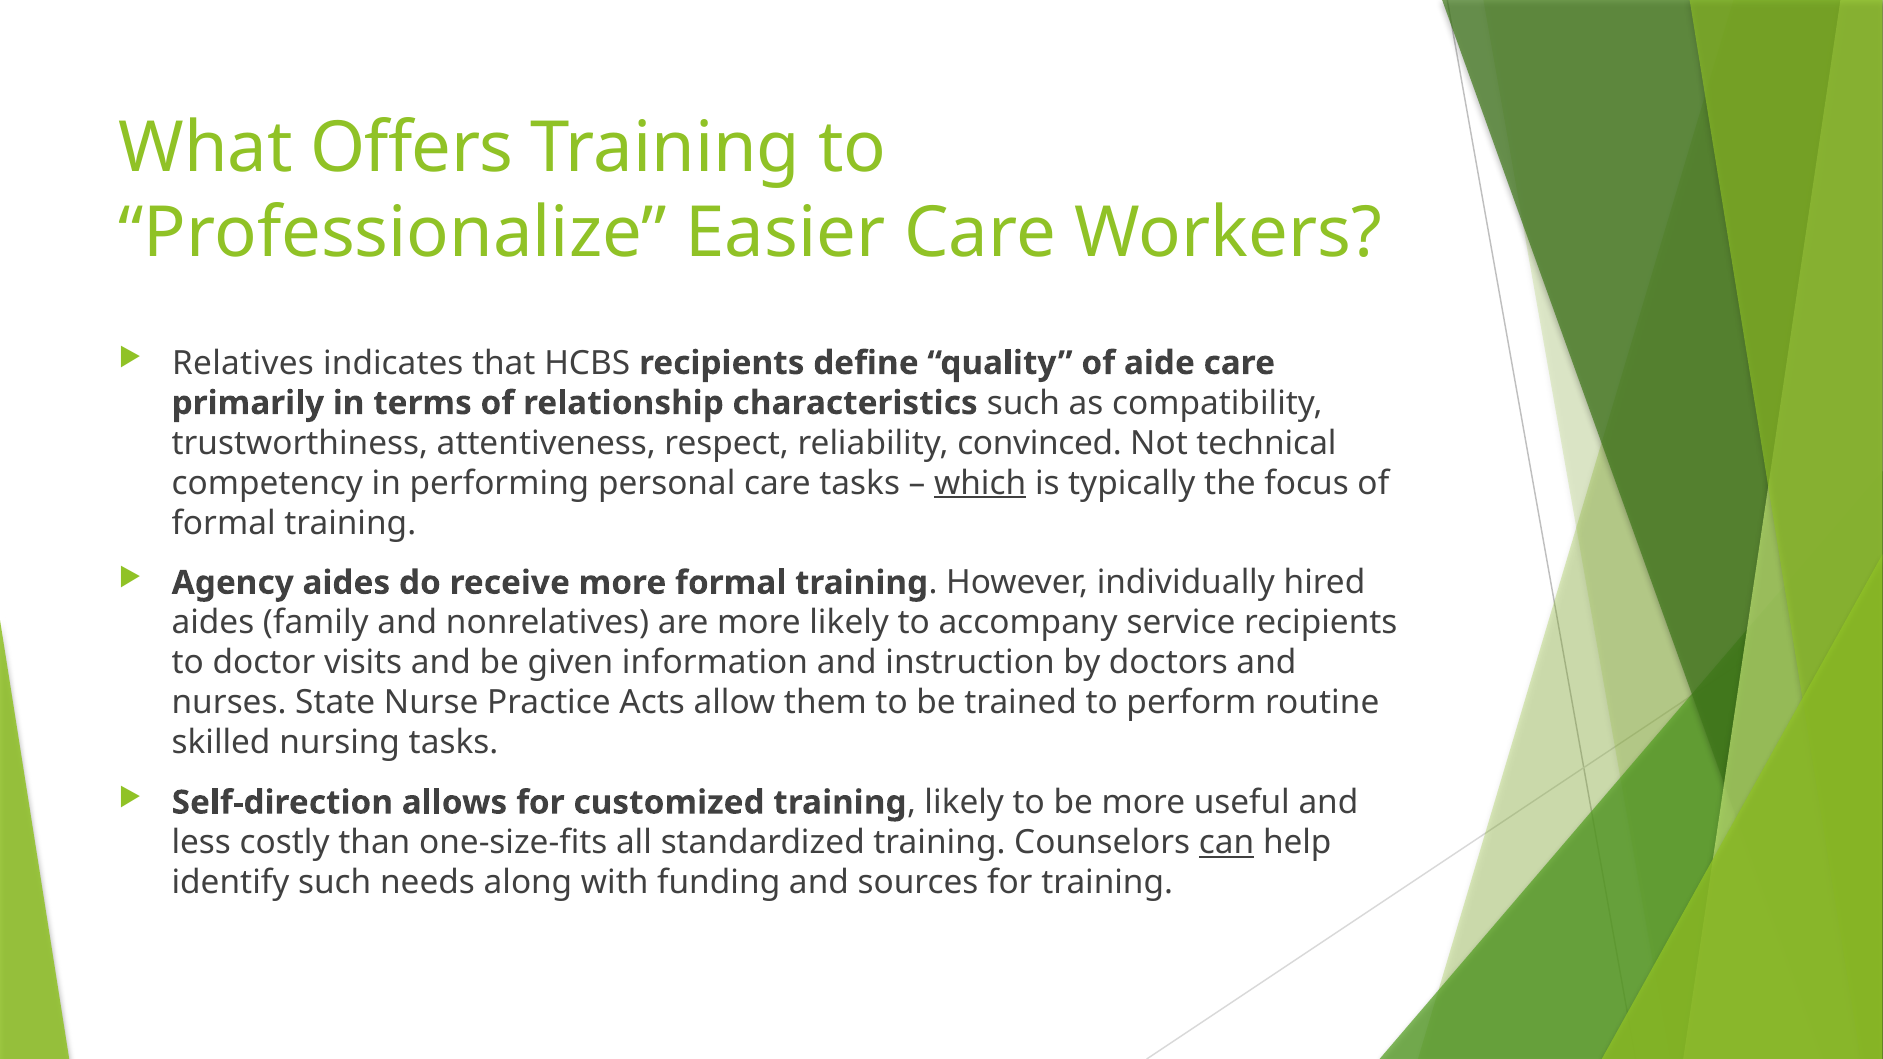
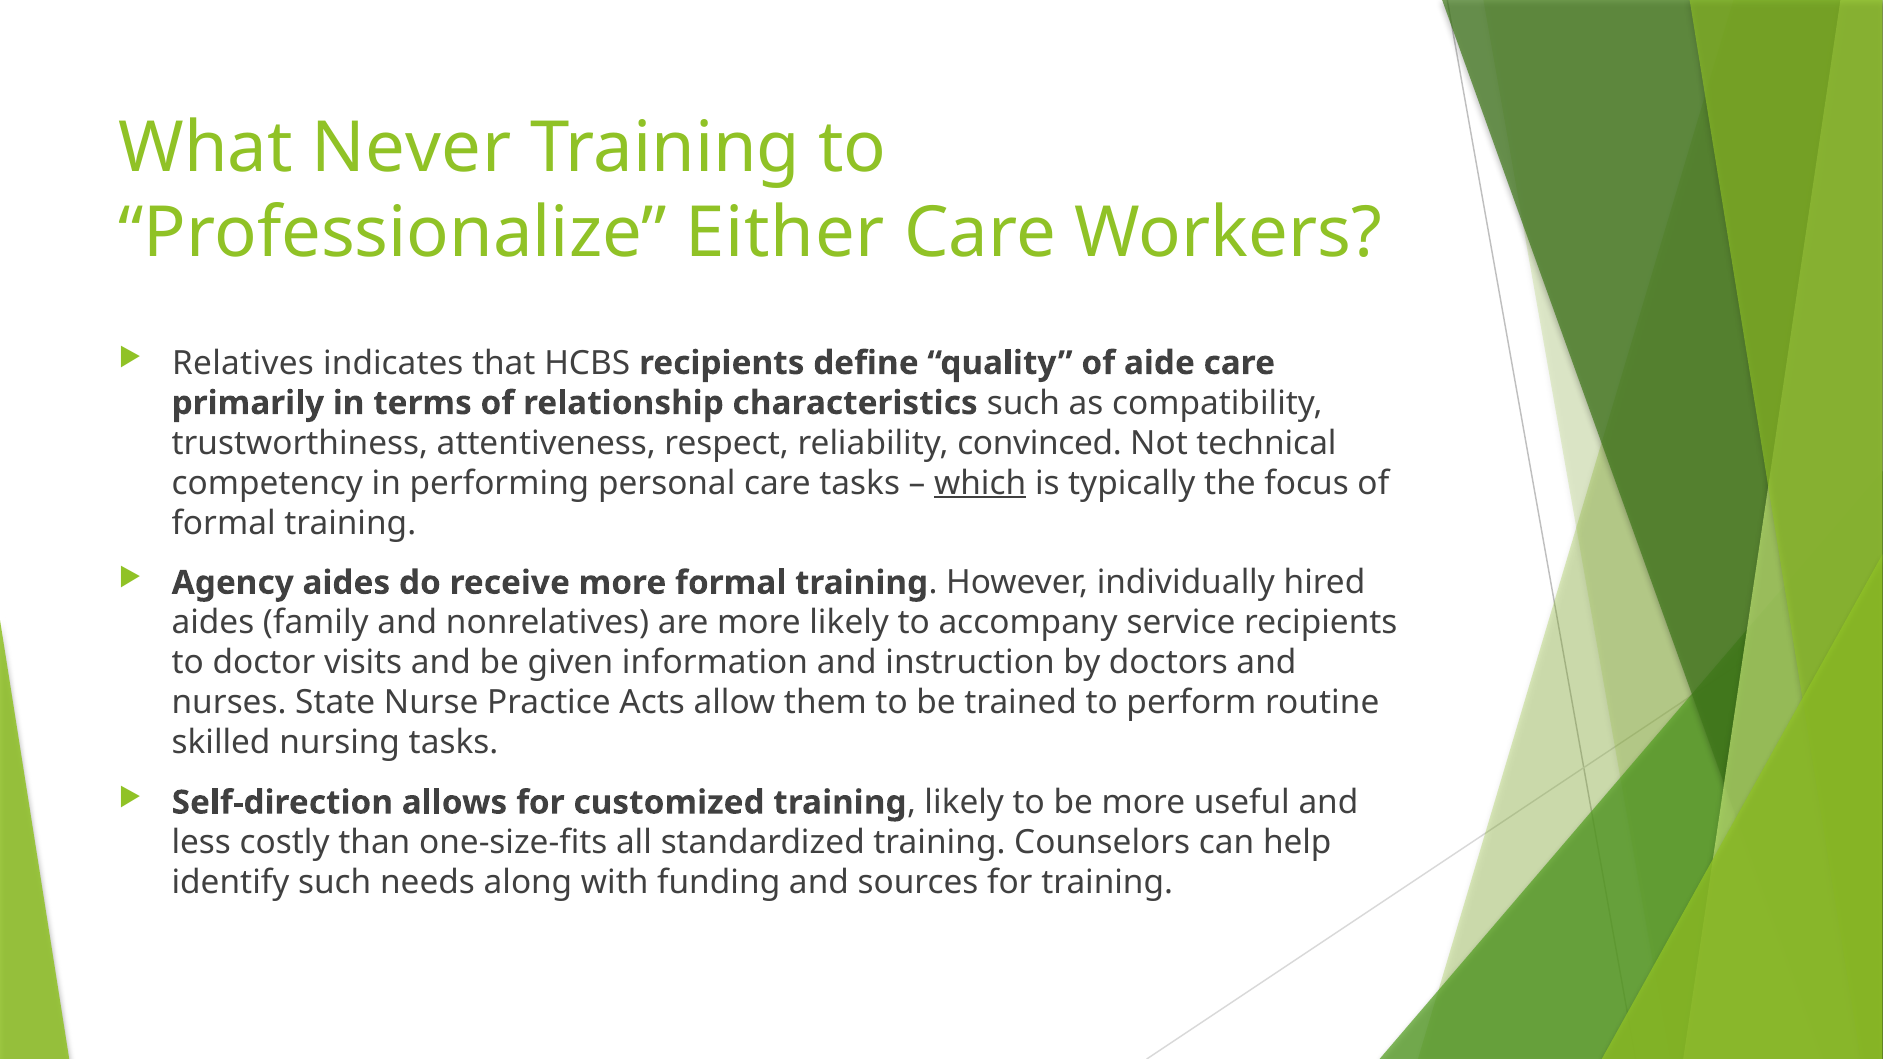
Offers: Offers -> Never
Easier: Easier -> Either
can underline: present -> none
